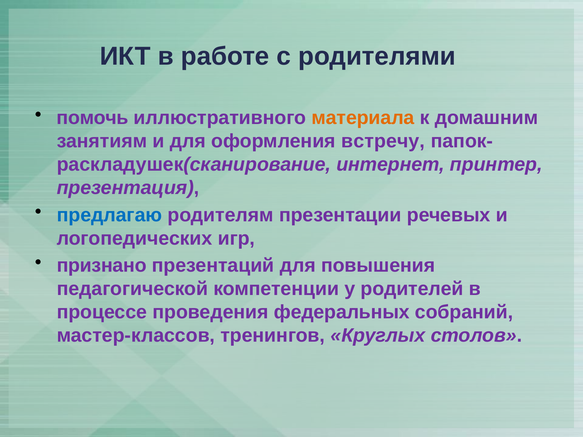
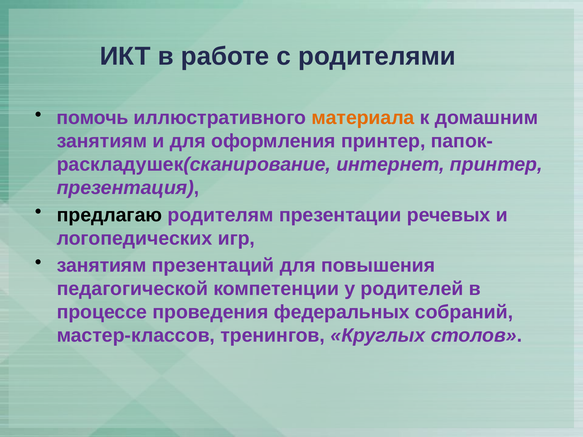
оформления встречу: встречу -> принтер
предлагаю colour: blue -> black
признано at (102, 266): признано -> занятиям
